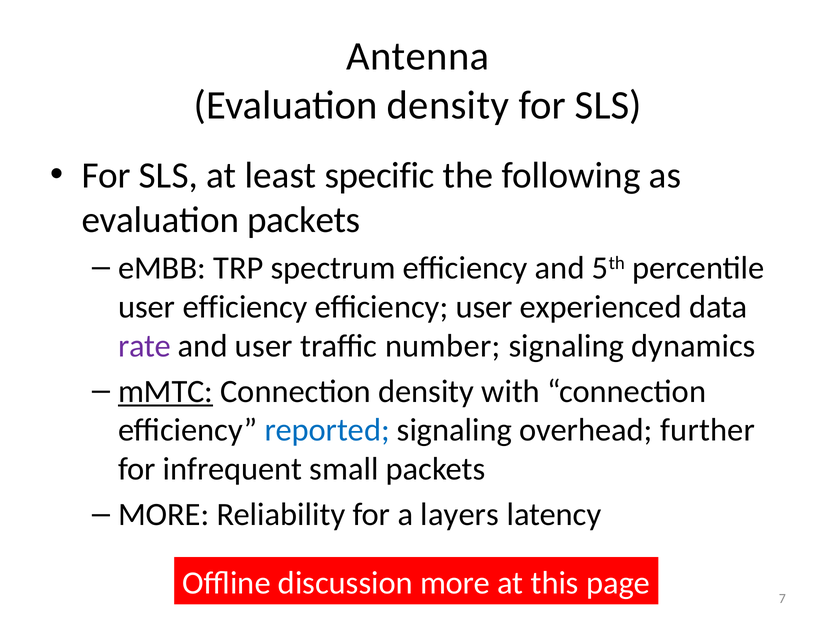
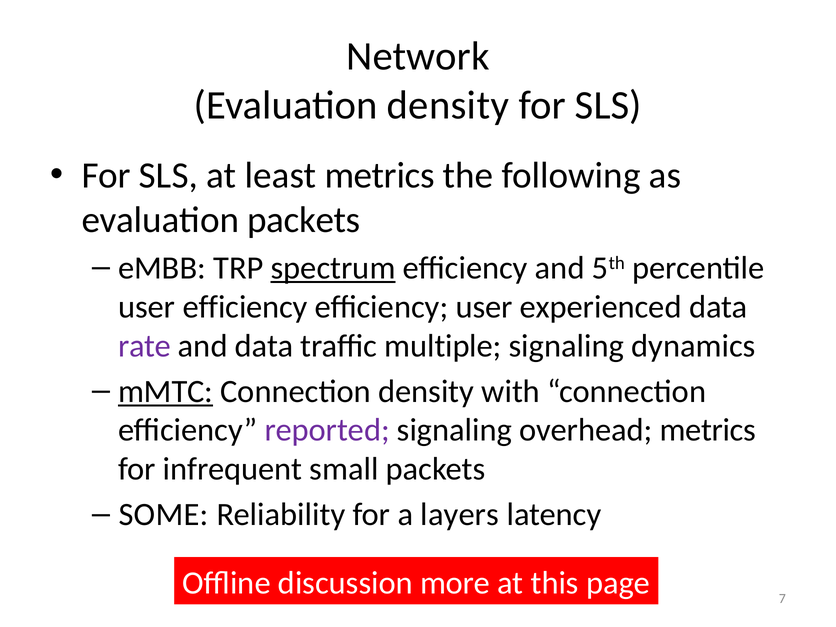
Antenna: Antenna -> Network
least specific: specific -> metrics
spectrum underline: none -> present
and user: user -> data
number: number -> multiple
reported colour: blue -> purple
overhead further: further -> metrics
MORE at (164, 515): MORE -> SOME
